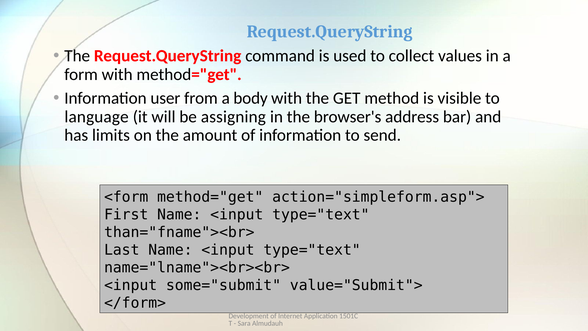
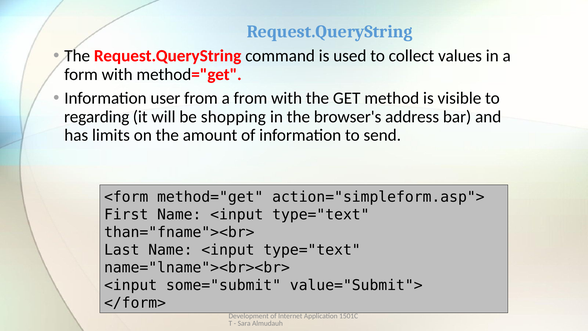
a body: body -> from
language: language -> regarding
assigning: assigning -> shopping
